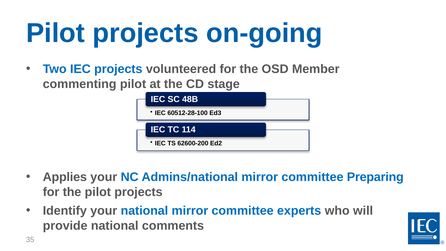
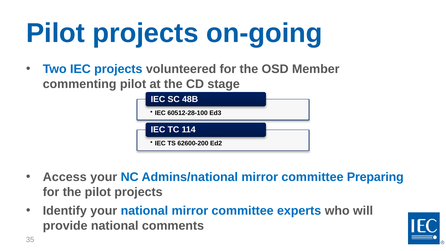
Applies: Applies -> Access
